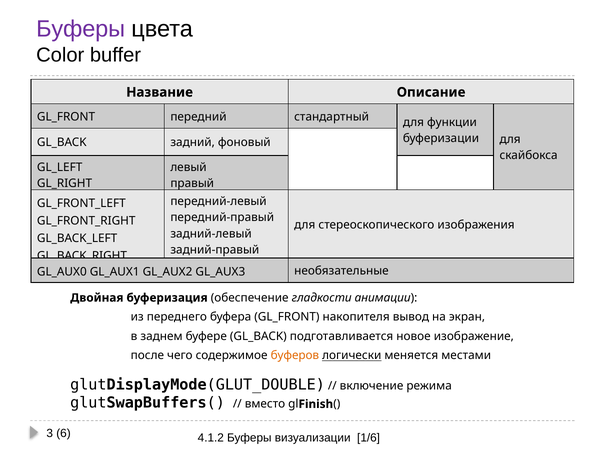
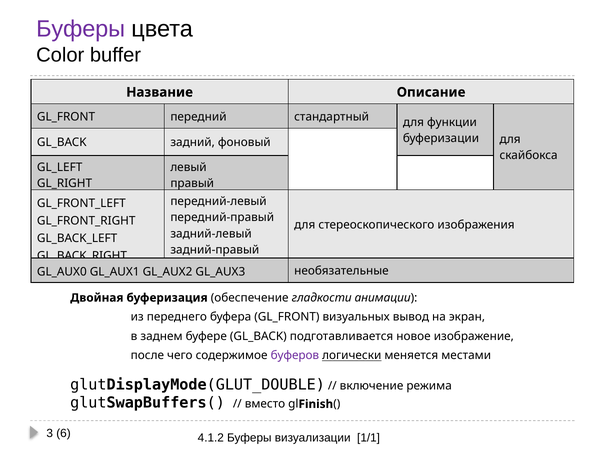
накопителя: накопителя -> визуальных
буферов colour: orange -> purple
1/6: 1/6 -> 1/1
